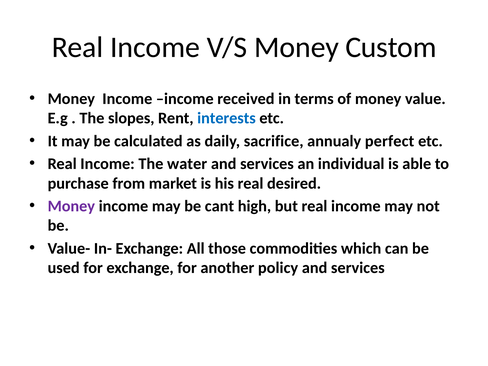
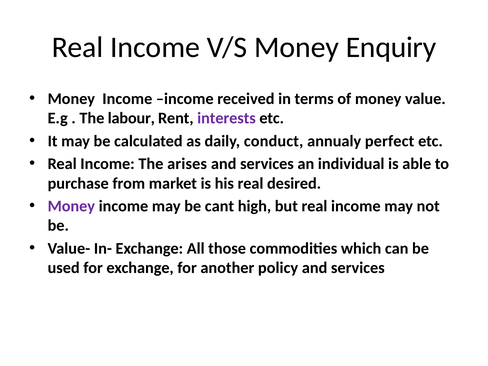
Custom: Custom -> Enquiry
slopes: slopes -> labour
interests colour: blue -> purple
sacrifice: sacrifice -> conduct
water: water -> arises
